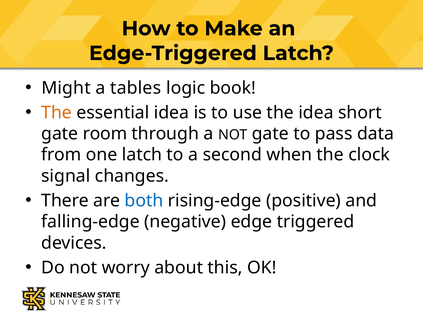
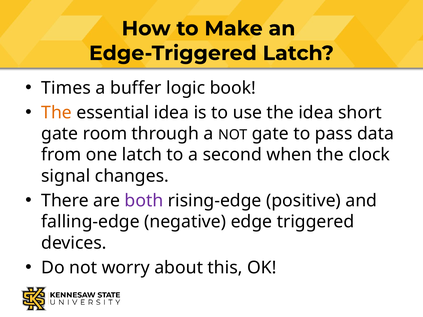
Might: Might -> Times
tables: tables -> buffer
both colour: blue -> purple
